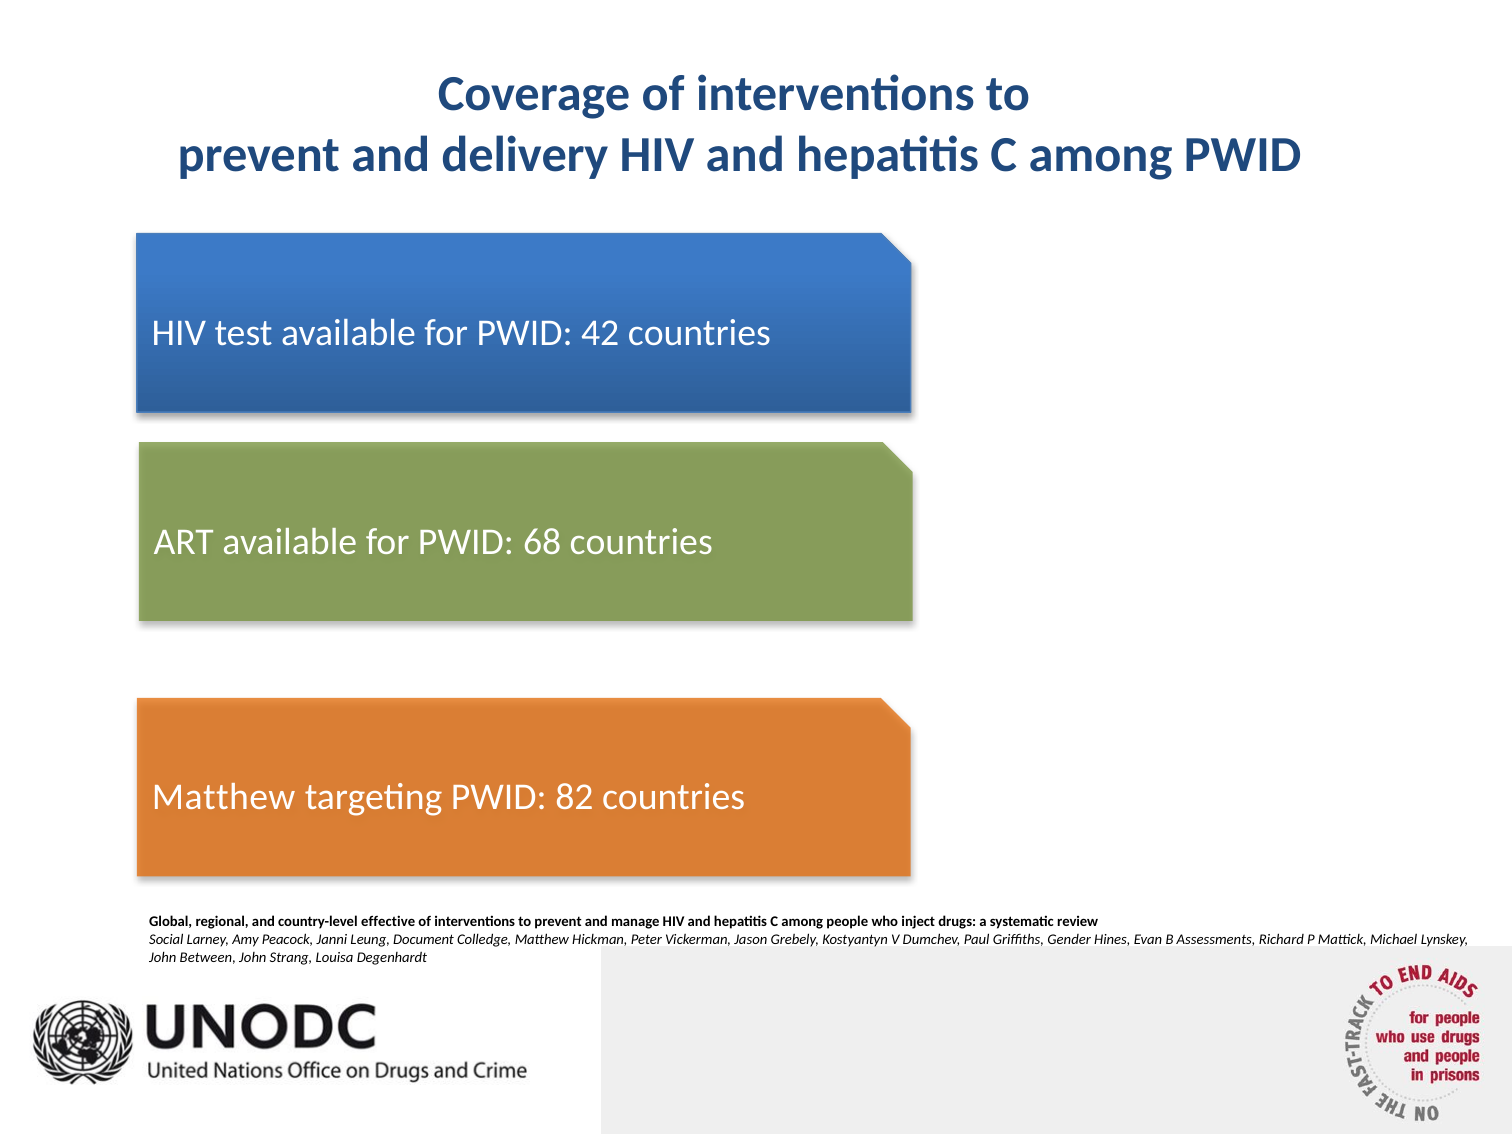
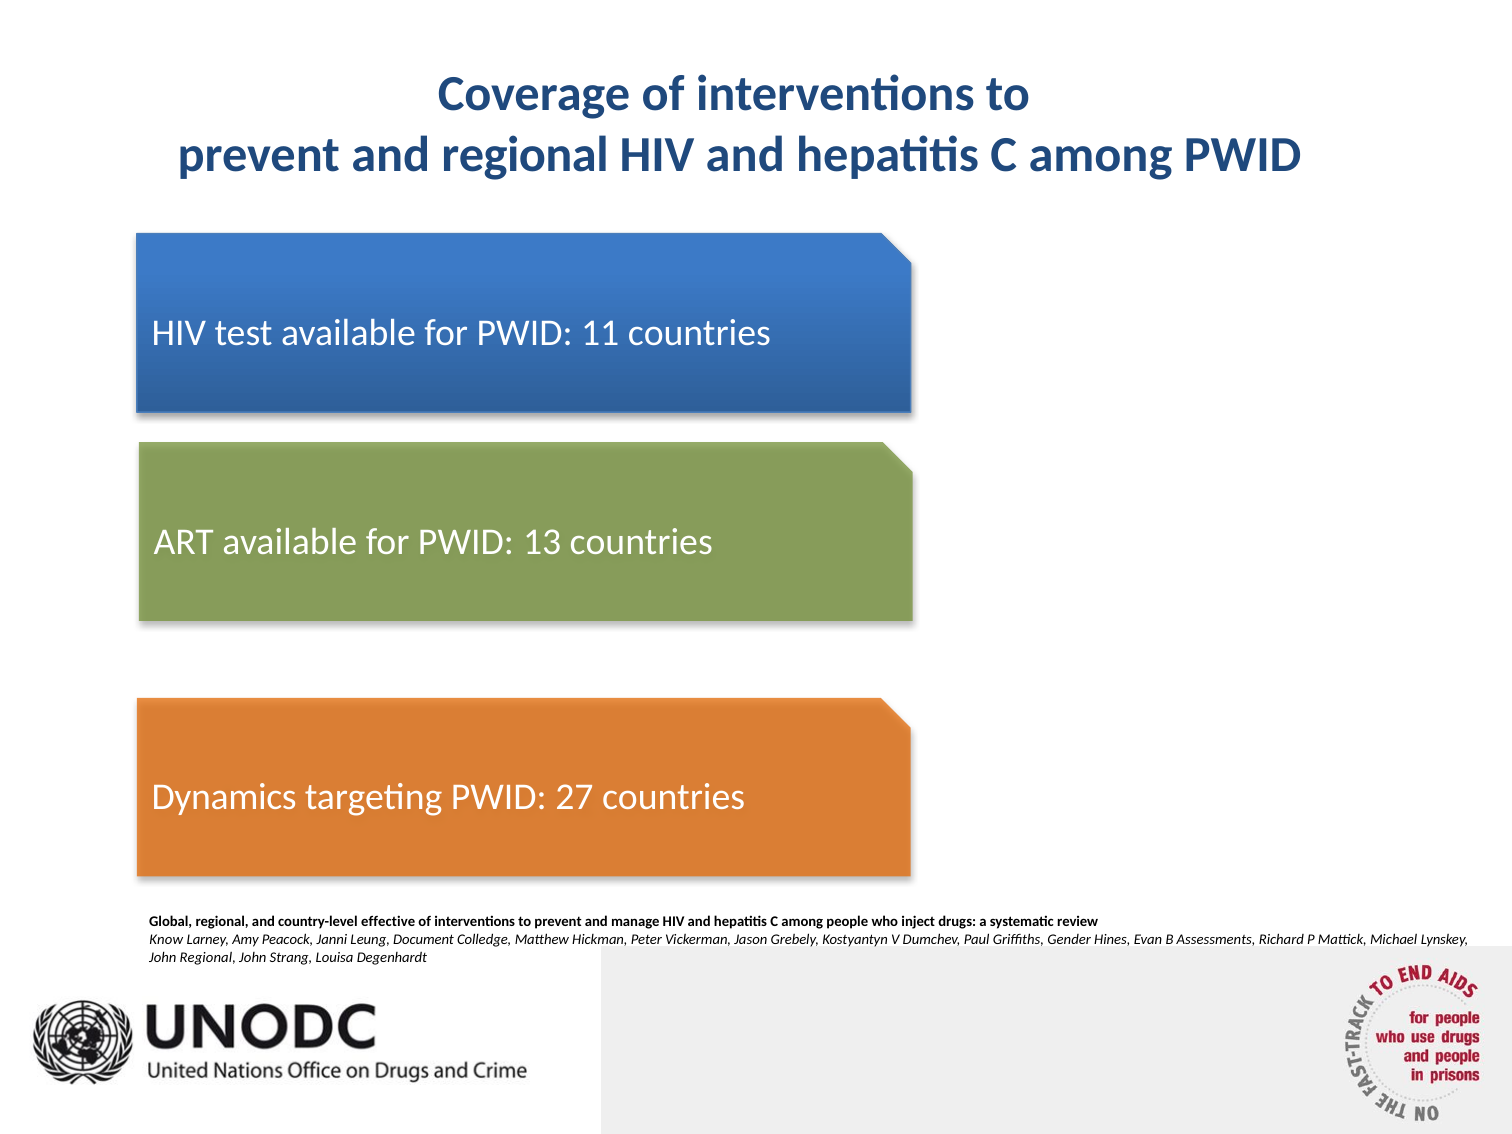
and delivery: delivery -> regional
42: 42 -> 11
68: 68 -> 13
Matthew at (224, 797): Matthew -> Dynamics
82: 82 -> 27
Social: Social -> Know
John Between: Between -> Regional
